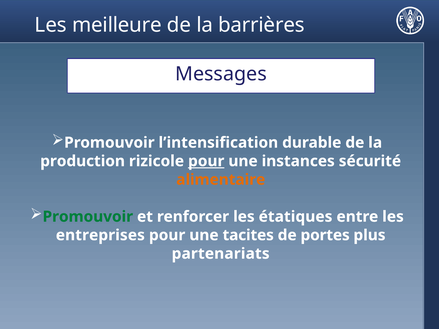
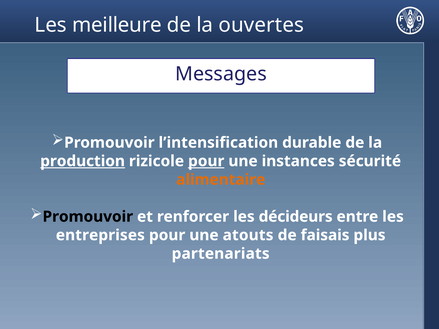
barrières: barrières -> ouvertes
production underline: none -> present
Promouvoir at (88, 217) colour: green -> black
étatiques: étatiques -> décideurs
tacites: tacites -> atouts
portes: portes -> faisais
